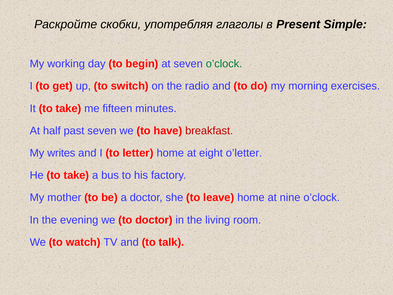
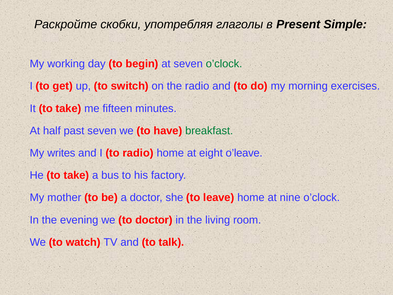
breakfast colour: red -> green
to letter: letter -> radio
o’letter: o’letter -> o’leave
